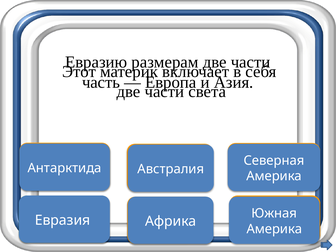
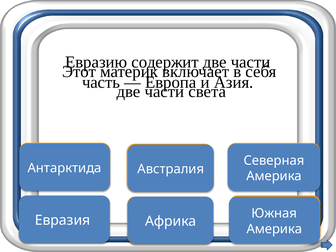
размерам: размерам -> содержит
